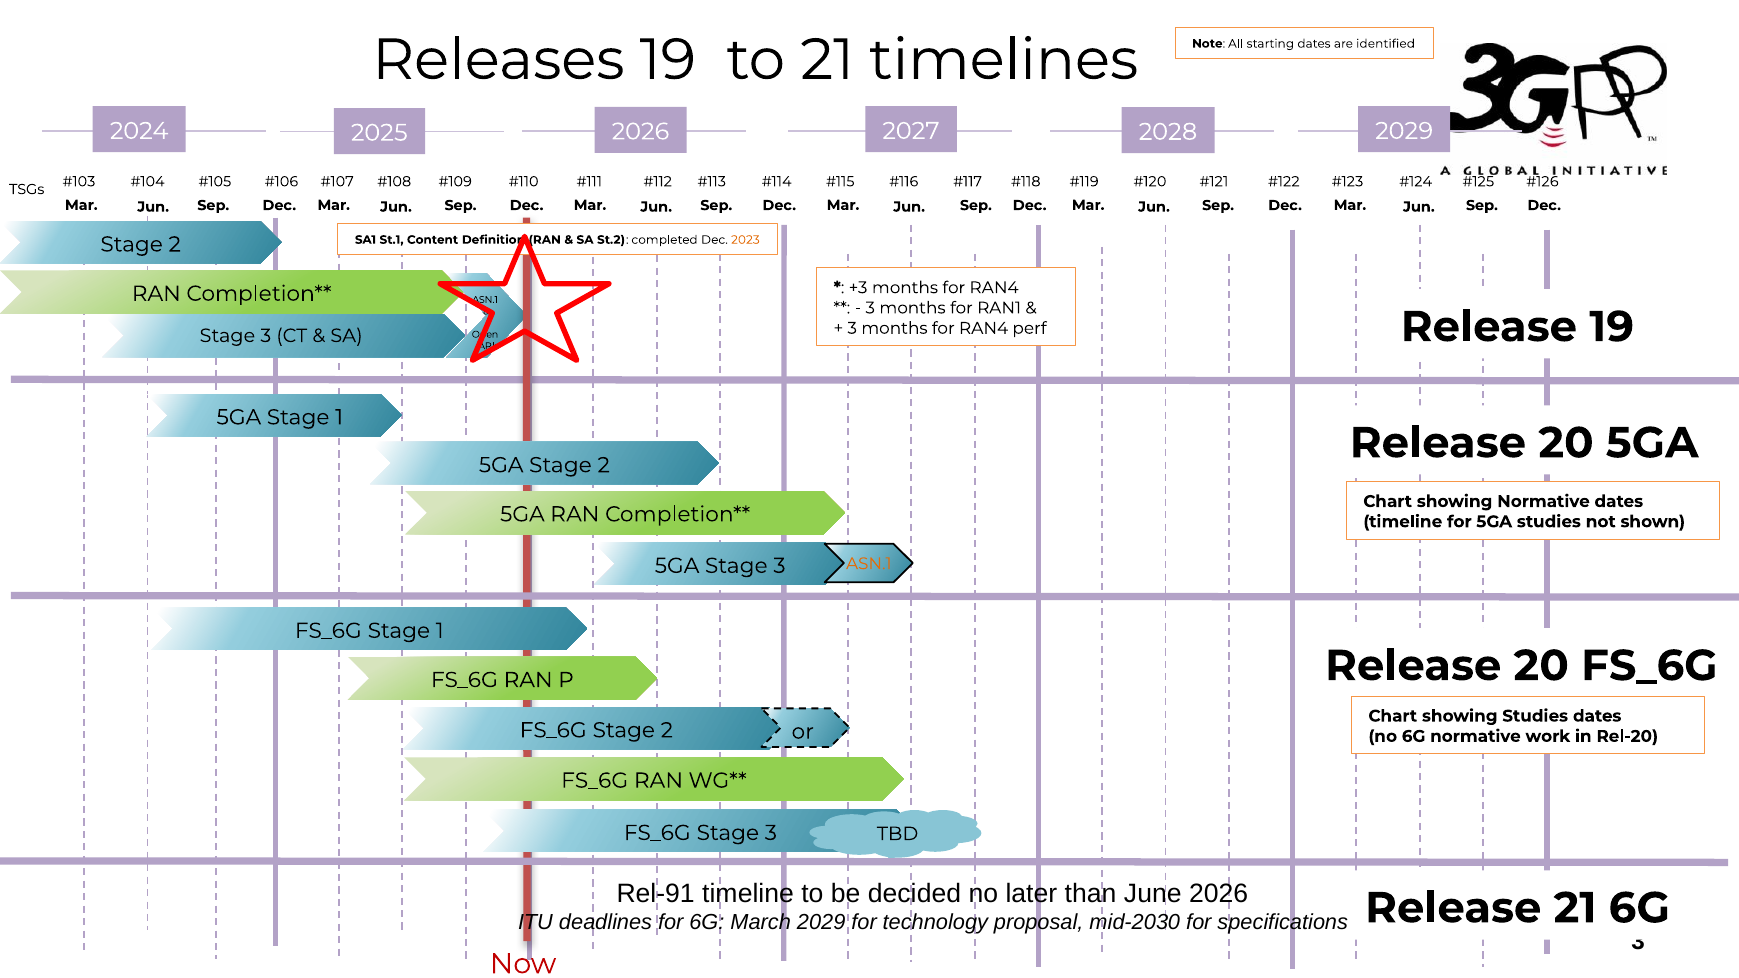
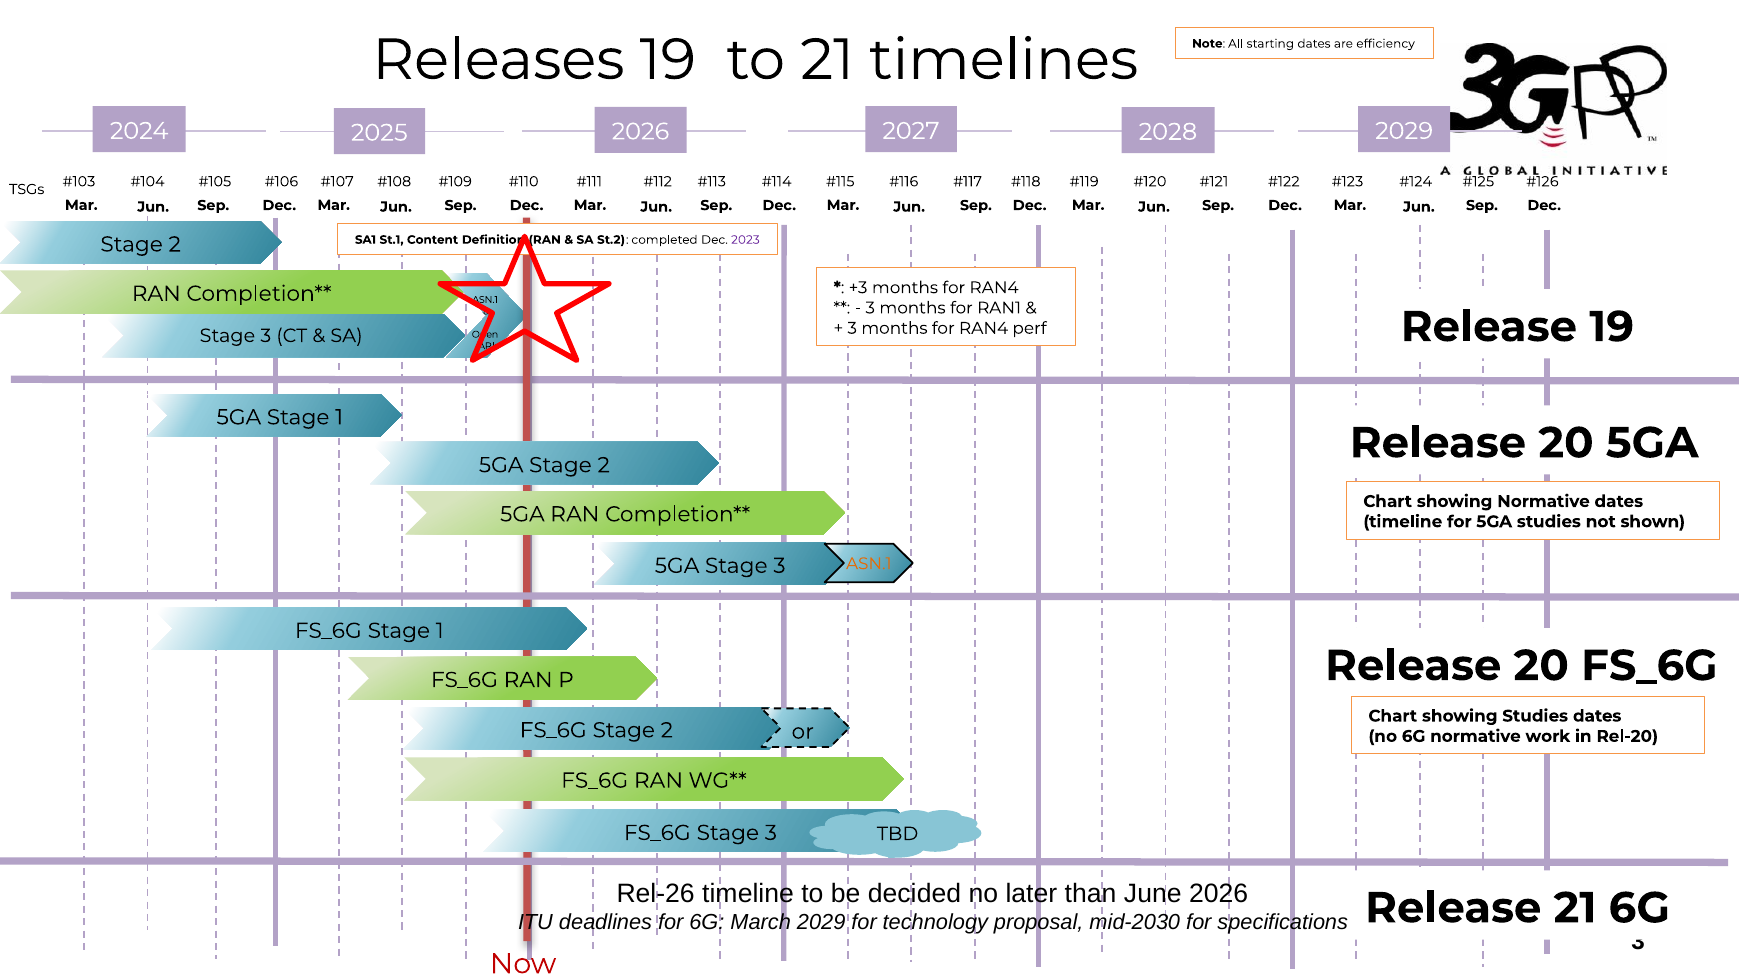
identified: identified -> efficiency
2023 colour: orange -> purple
Rel-91: Rel-91 -> Rel-26
